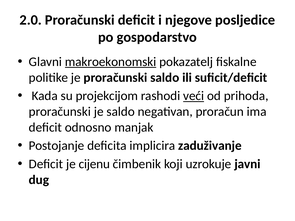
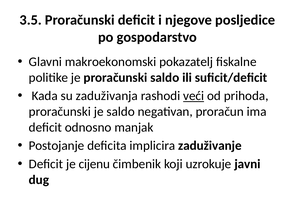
2.0: 2.0 -> 3.5
makroekonomski underline: present -> none
projekcijom: projekcijom -> zaduživanja
